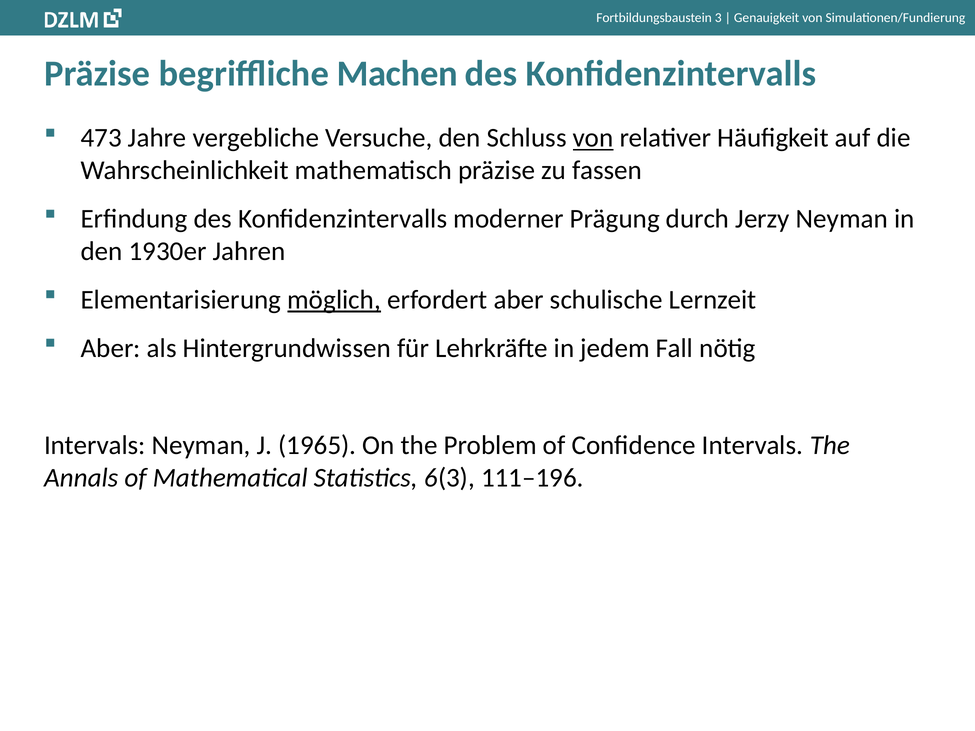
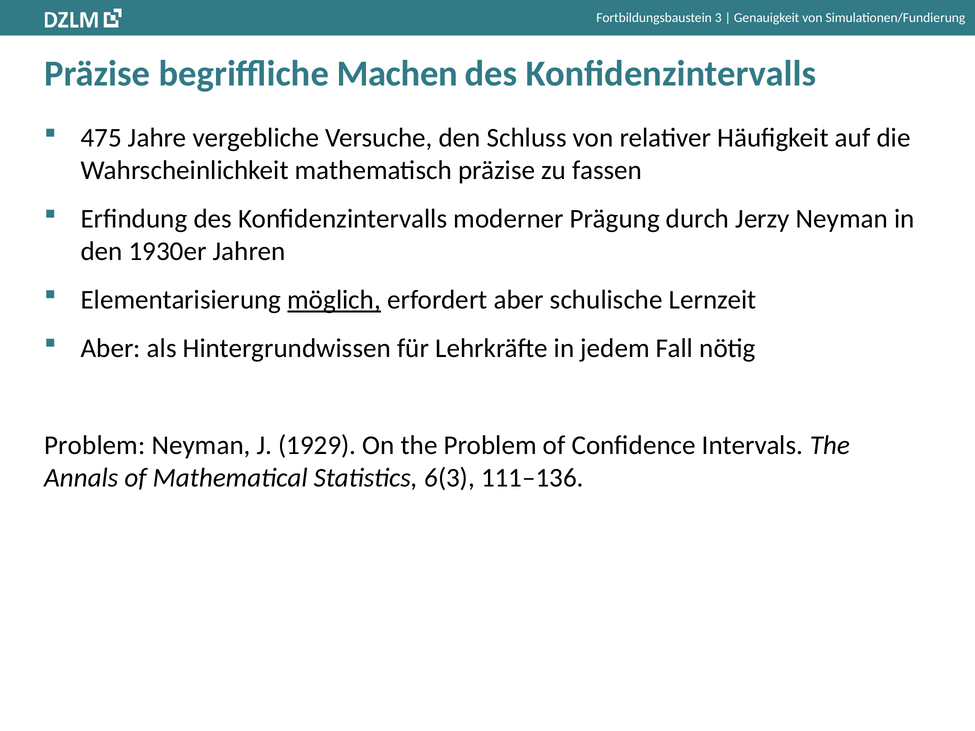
473: 473 -> 475
von at (593, 138) underline: present -> none
Intervals at (95, 445): Intervals -> Problem
1965: 1965 -> 1929
111–196: 111–196 -> 111–136
